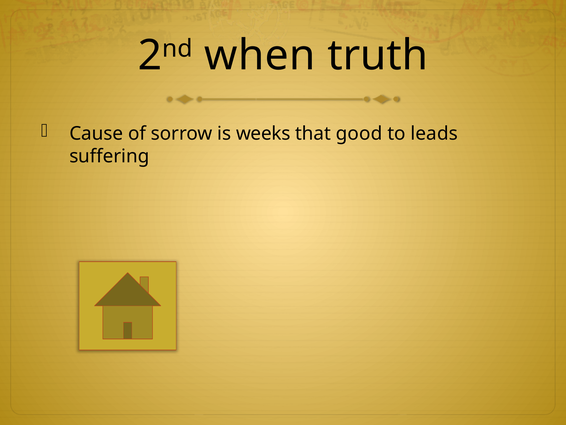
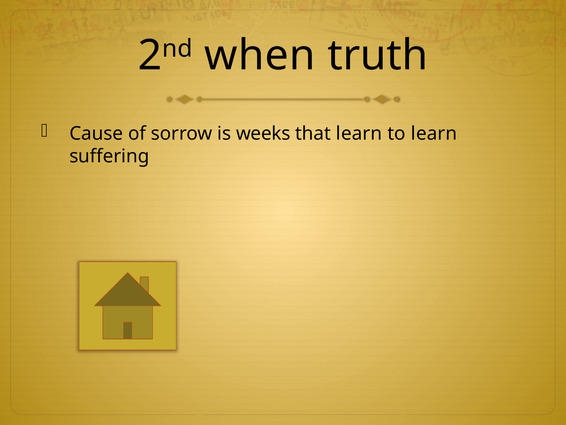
that good: good -> learn
to leads: leads -> learn
